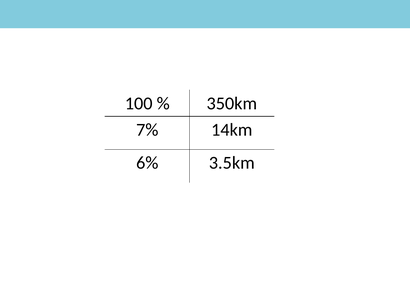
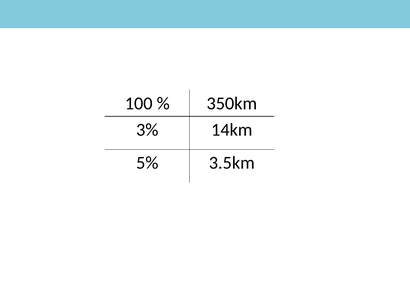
7%: 7% -> 3%
6%: 6% -> 5%
